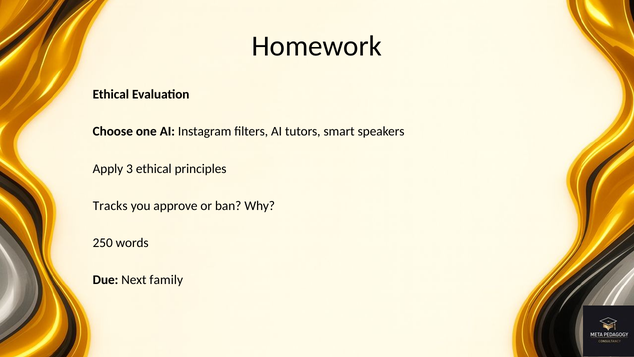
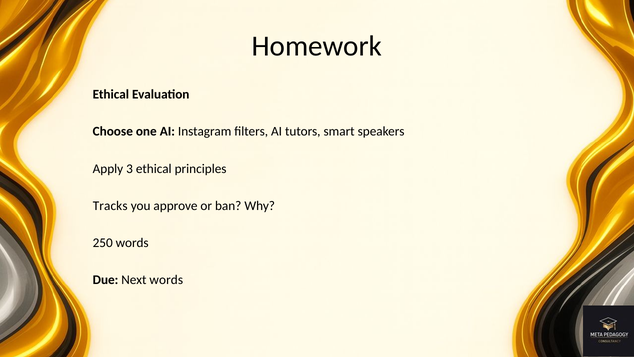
Next family: family -> words
